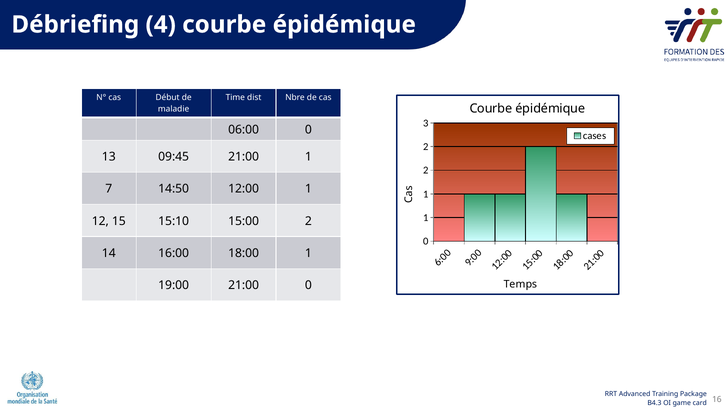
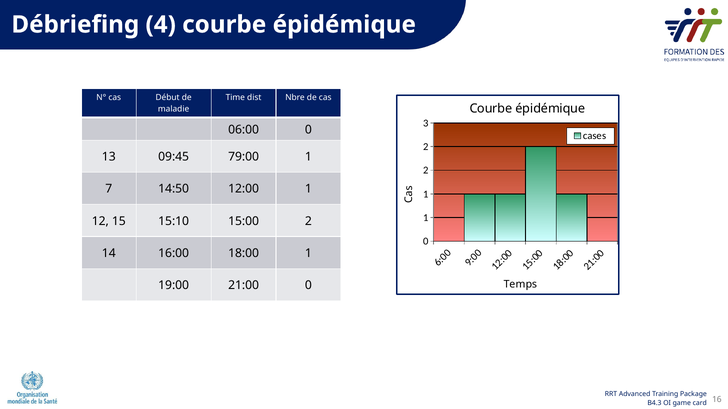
09:45 21:00: 21:00 -> 79:00
